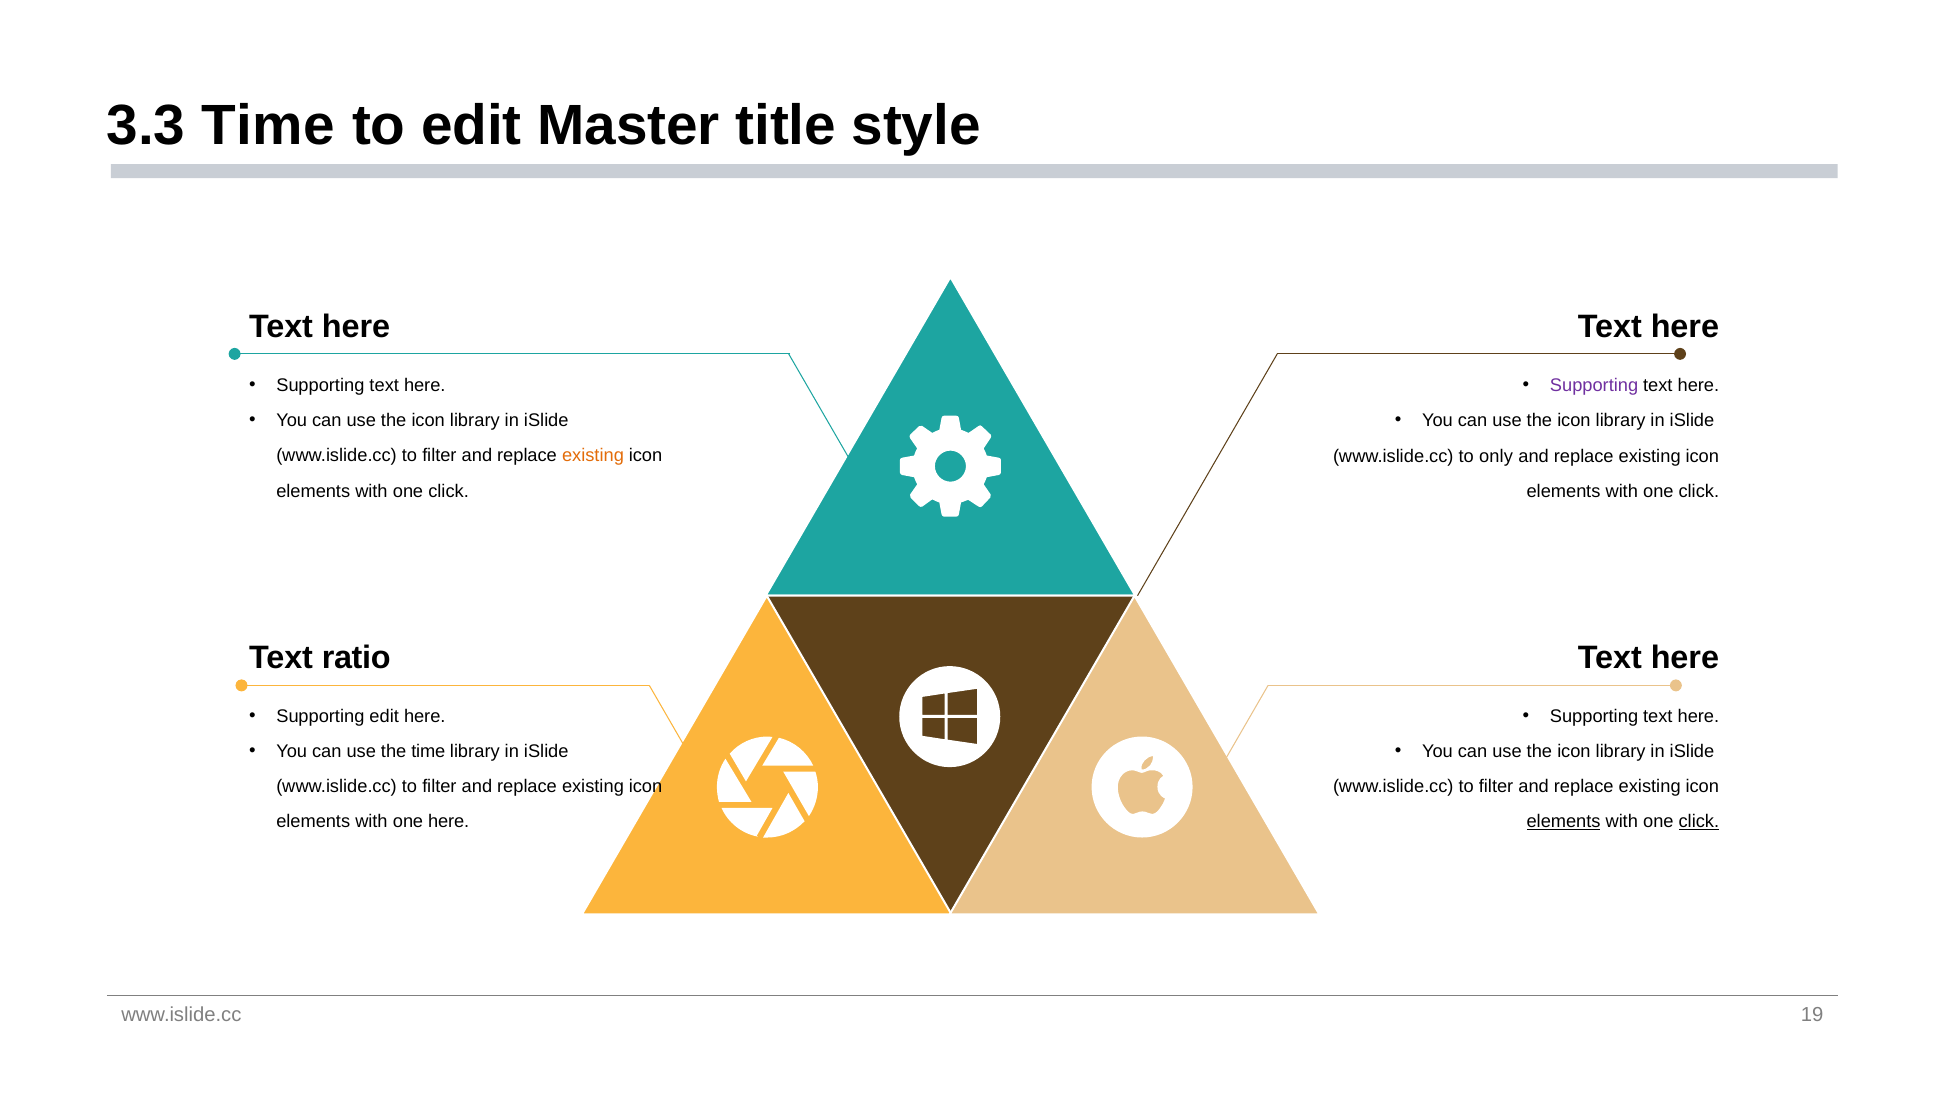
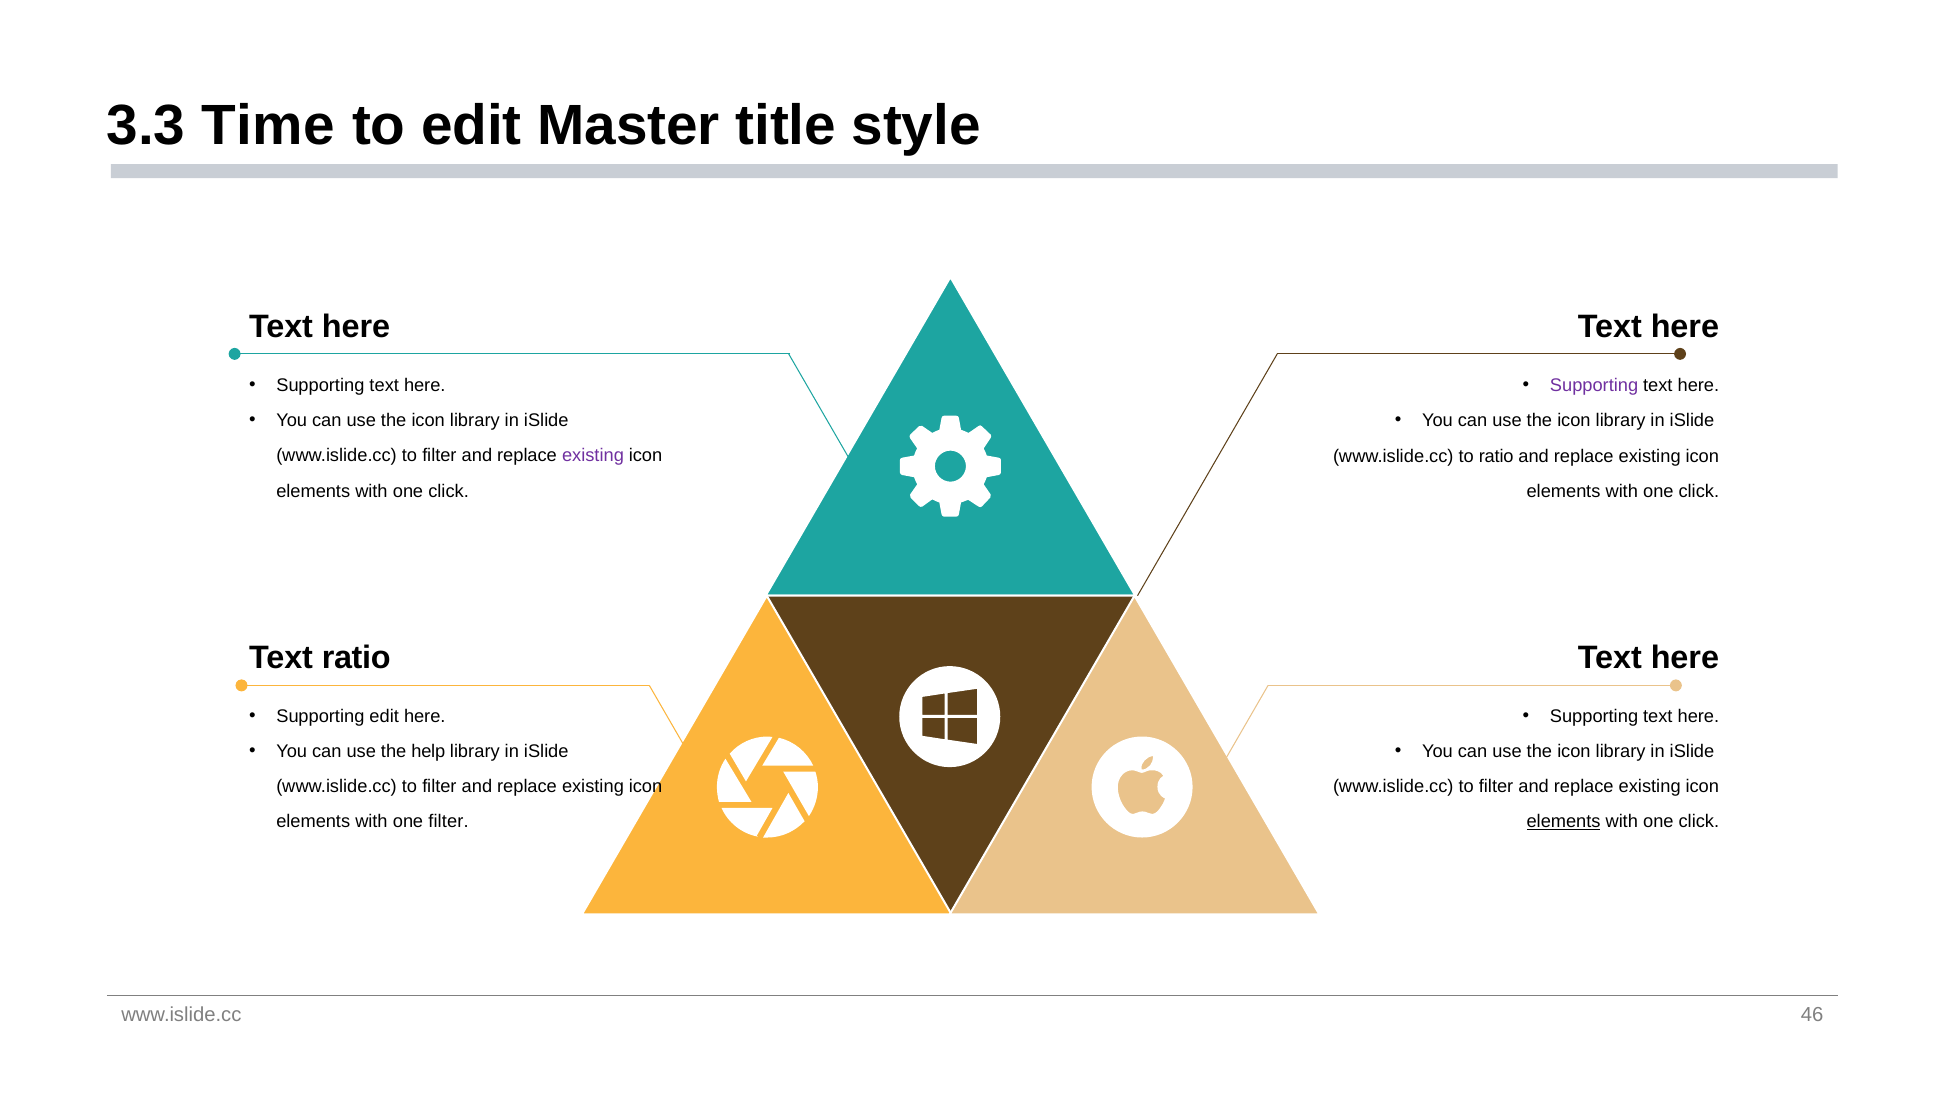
existing at (593, 456) colour: orange -> purple
to only: only -> ratio
the time: time -> help
one here: here -> filter
click at (1699, 822) underline: present -> none
19: 19 -> 46
